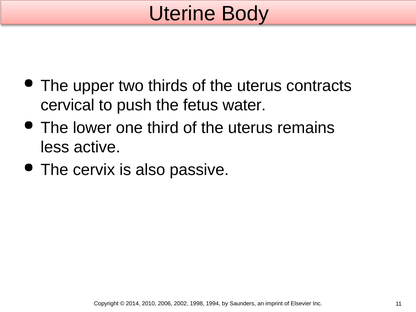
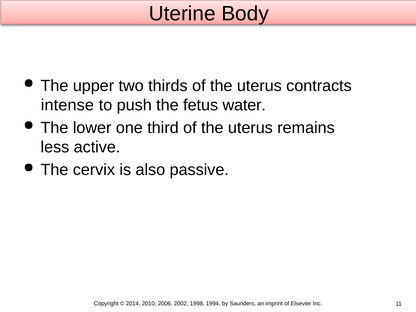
cervical: cervical -> intense
